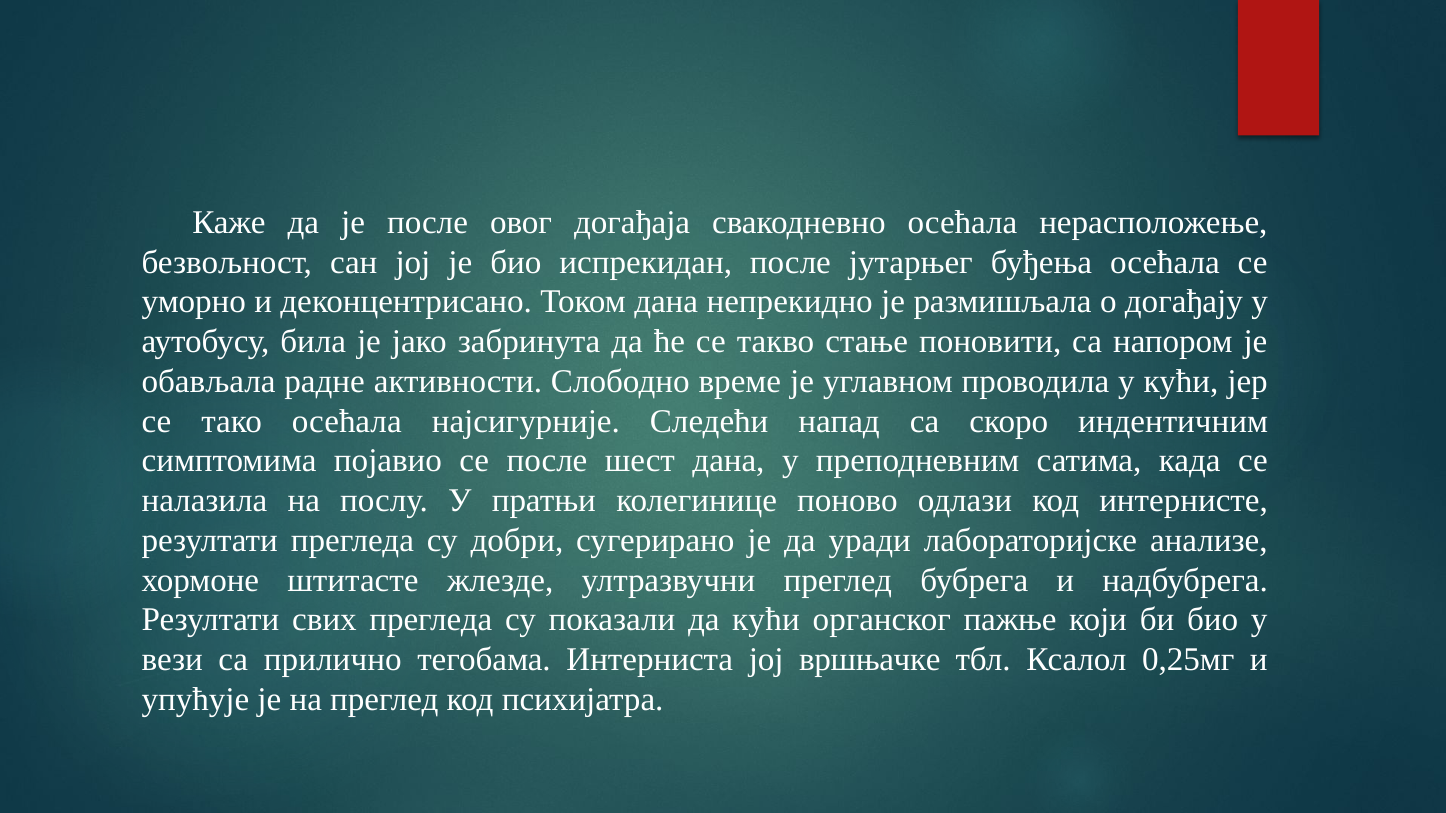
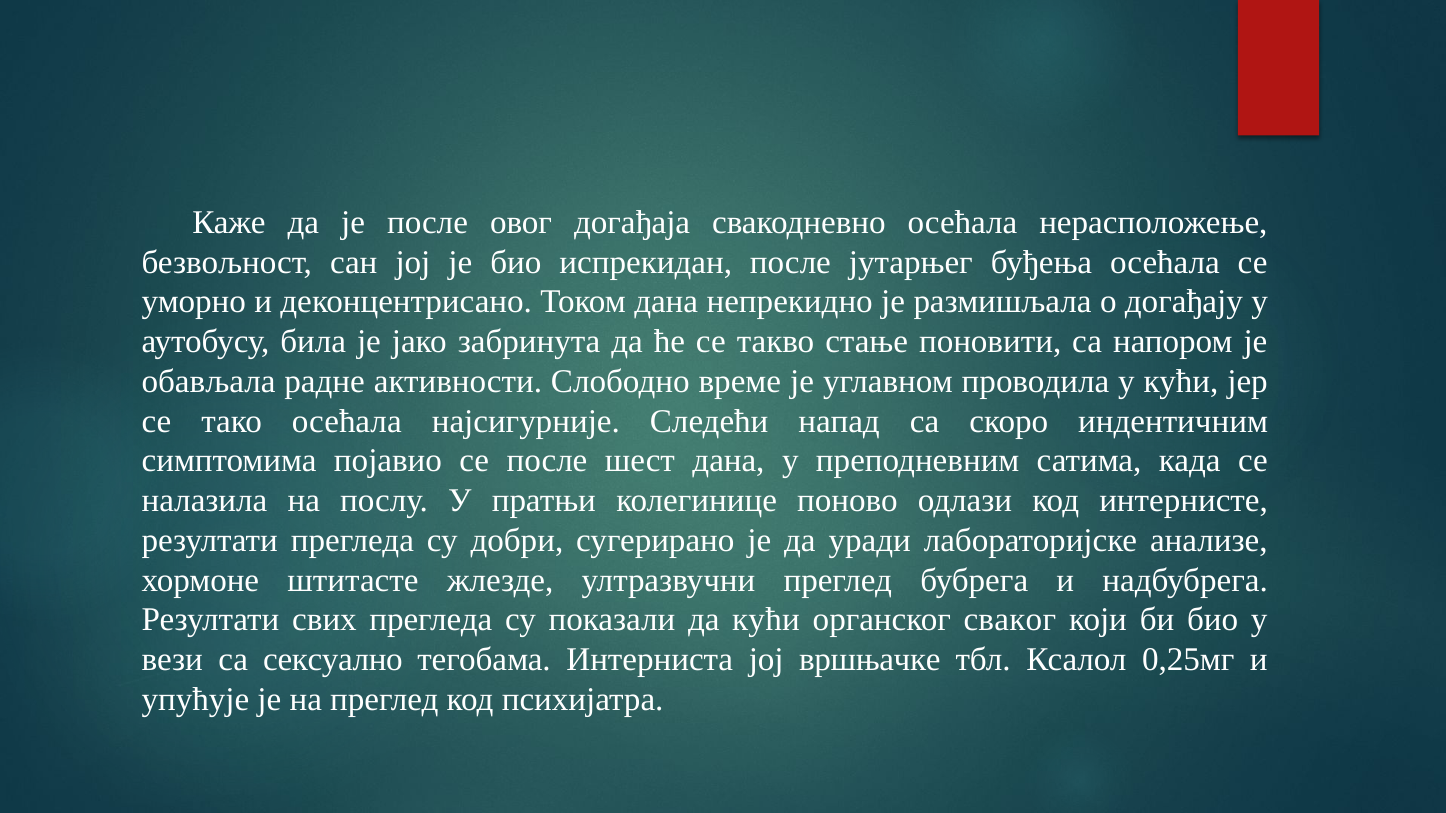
пажње: пажње -> сваког
прилично: прилично -> сексуално
